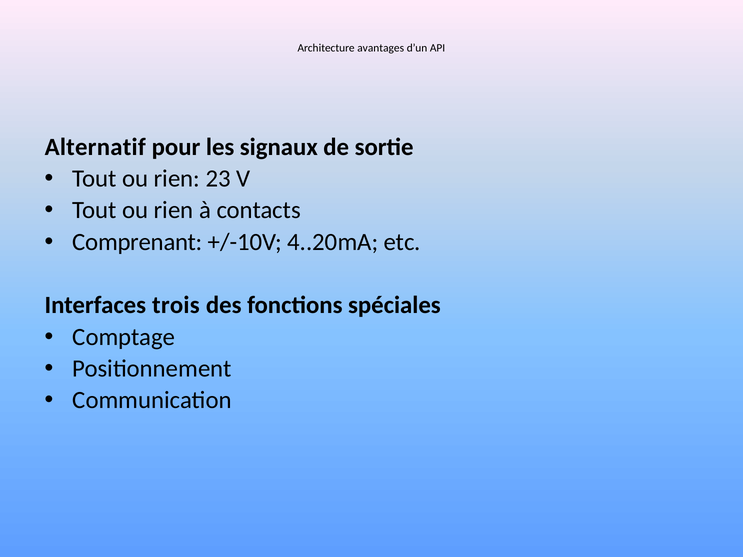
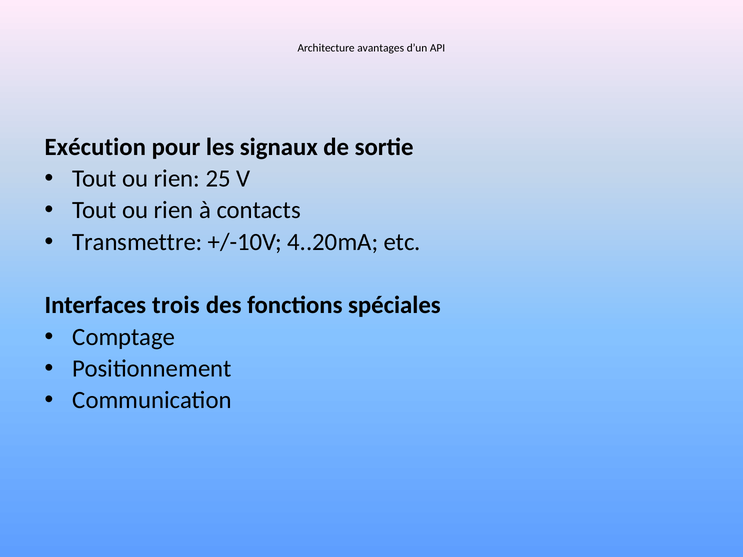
Alternatif: Alternatif -> Exécution
23: 23 -> 25
Comprenant: Comprenant -> Transmettre
